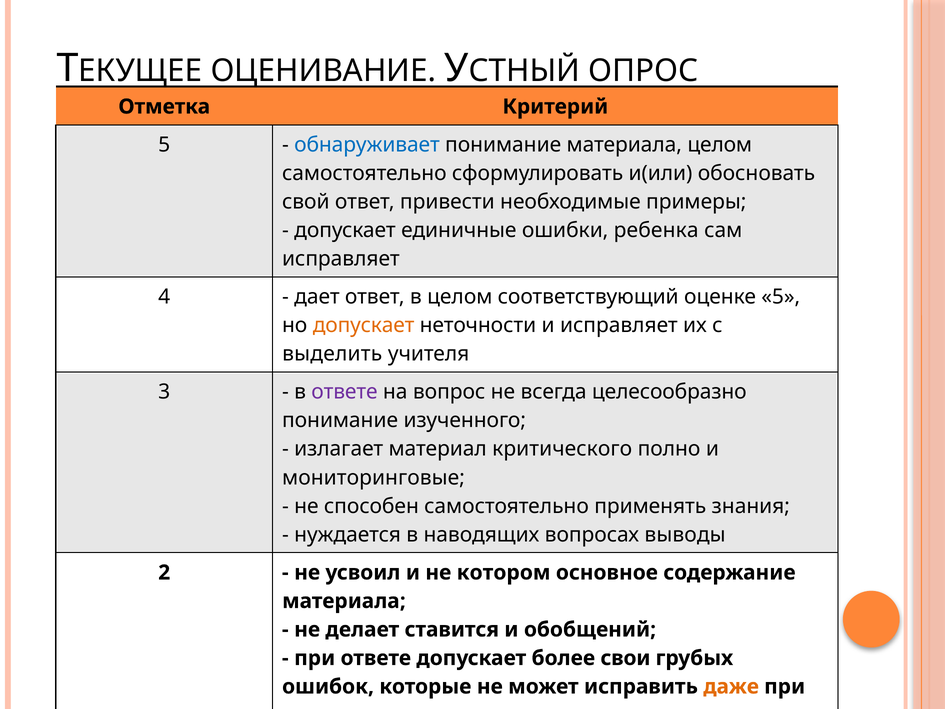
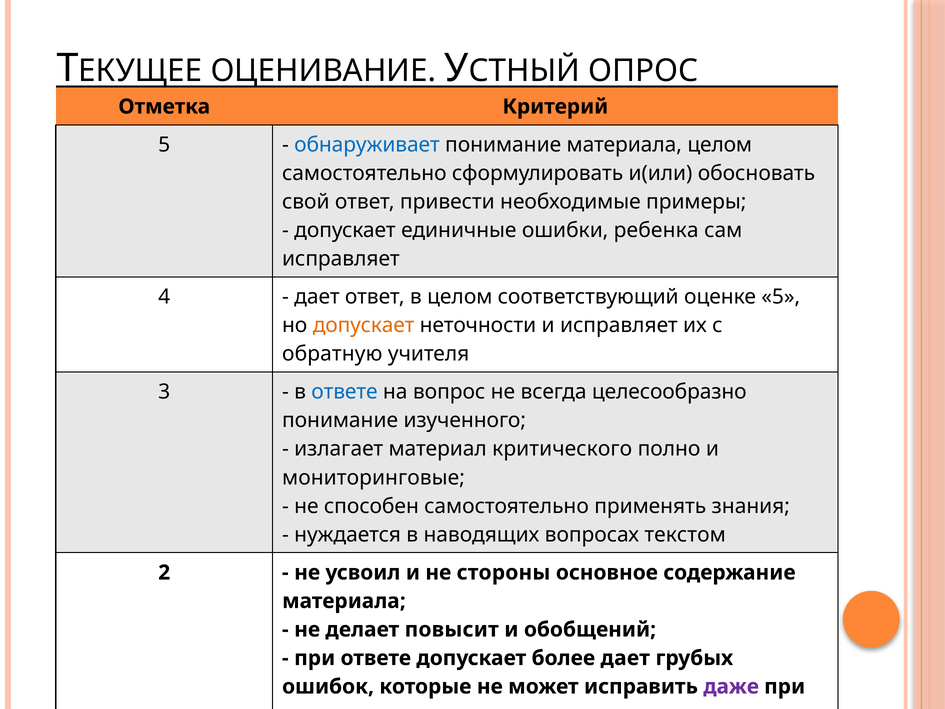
выделить: выделить -> обратную
ответе at (344, 392) colour: purple -> blue
выводы: выводы -> текстом
котором: котором -> стороны
ставится: ставится -> повысит
более свои: свои -> дает
даже colour: orange -> purple
